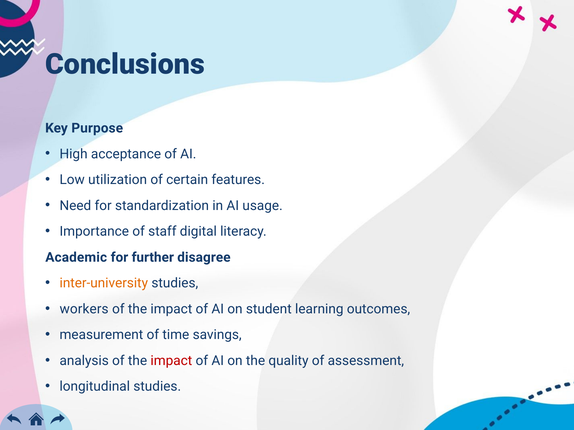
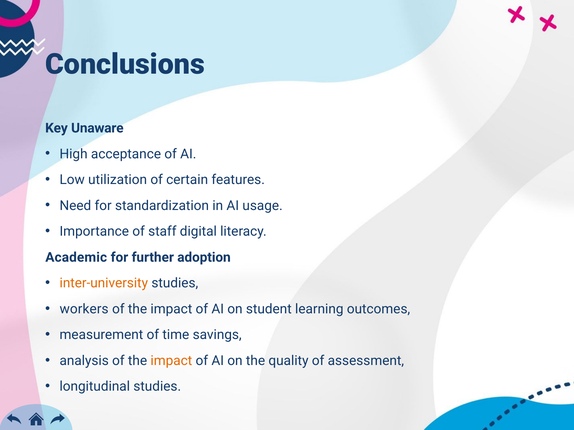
Purpose: Purpose -> Unaware
disagree: disagree -> adoption
impact at (171, 361) colour: red -> orange
